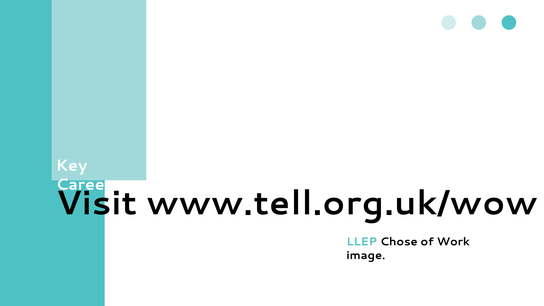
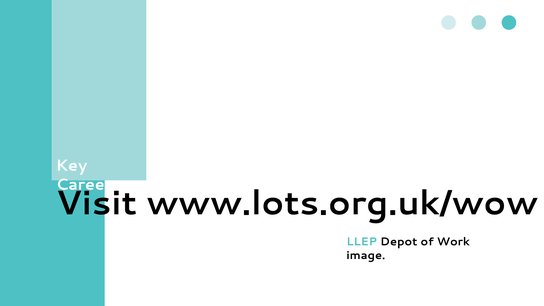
www.tell.org.uk/wow: www.tell.org.uk/wow -> www.lots.org.uk/wow
Chose: Chose -> Depot
